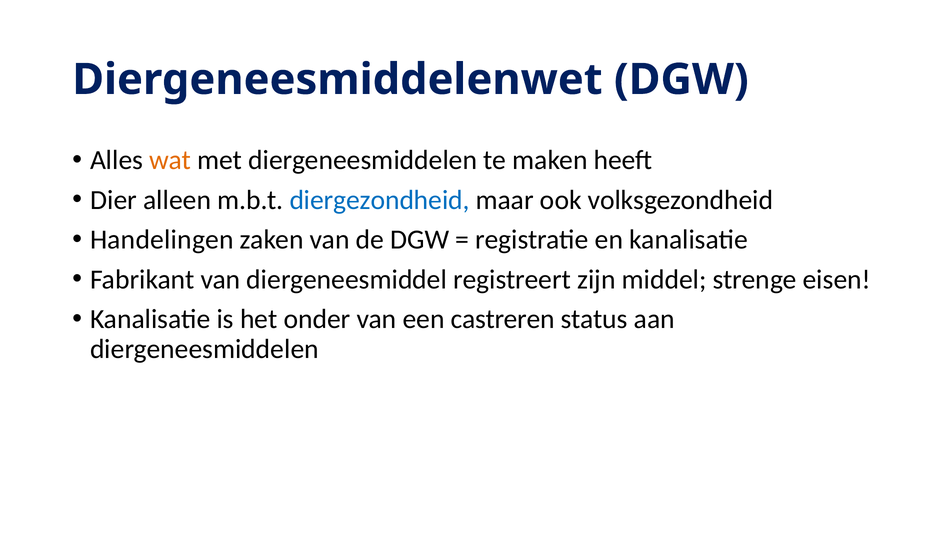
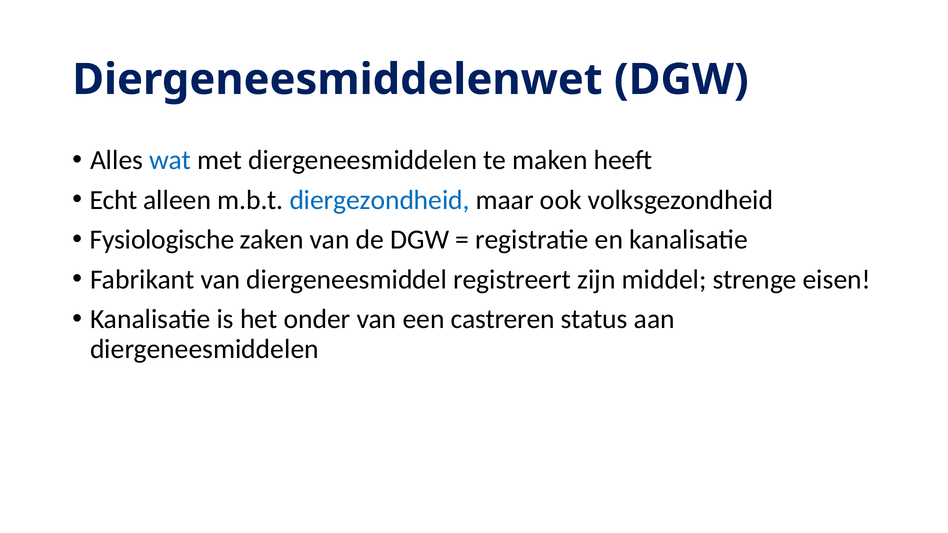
wat colour: orange -> blue
Dier: Dier -> Echt
Handelingen: Handelingen -> Fysiologische
